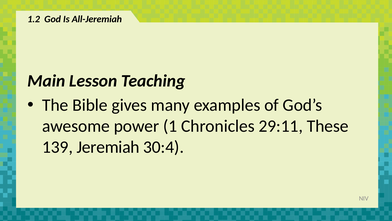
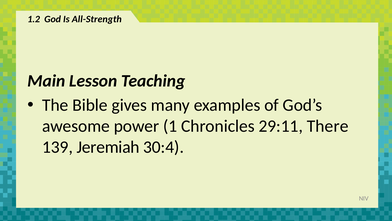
All-Jeremiah: All-Jeremiah -> All-Strength
These: These -> There
